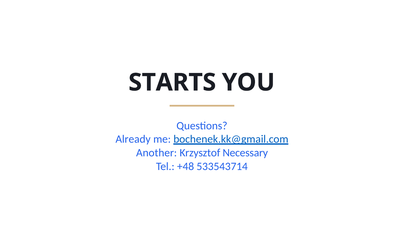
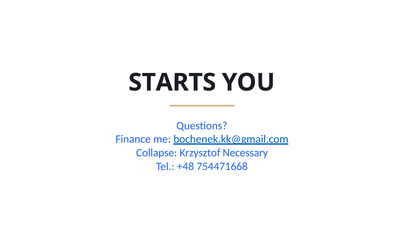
Already: Already -> Finance
Another: Another -> Collapse
533543714: 533543714 -> 754471668
